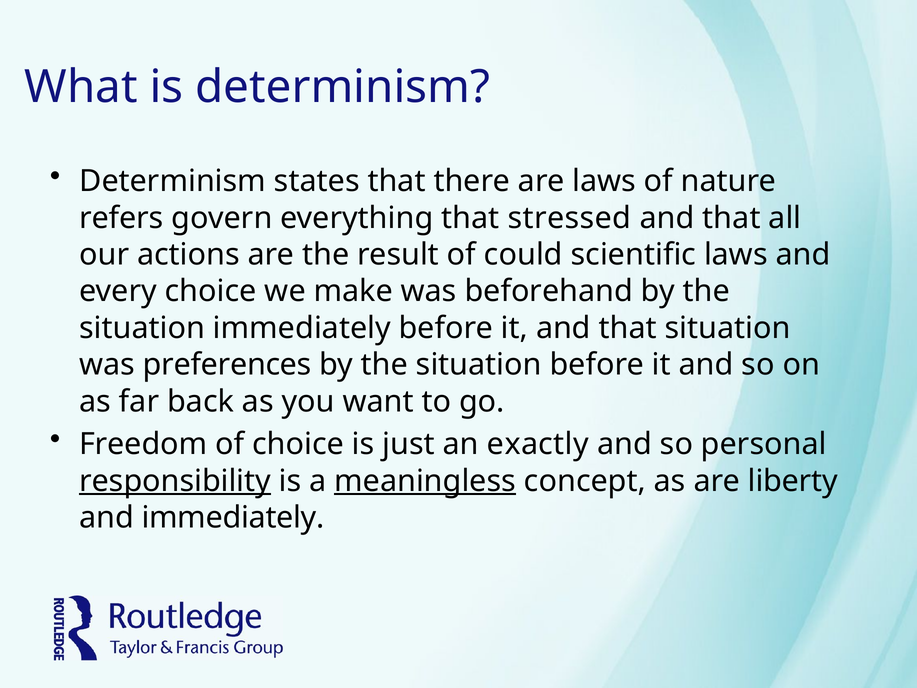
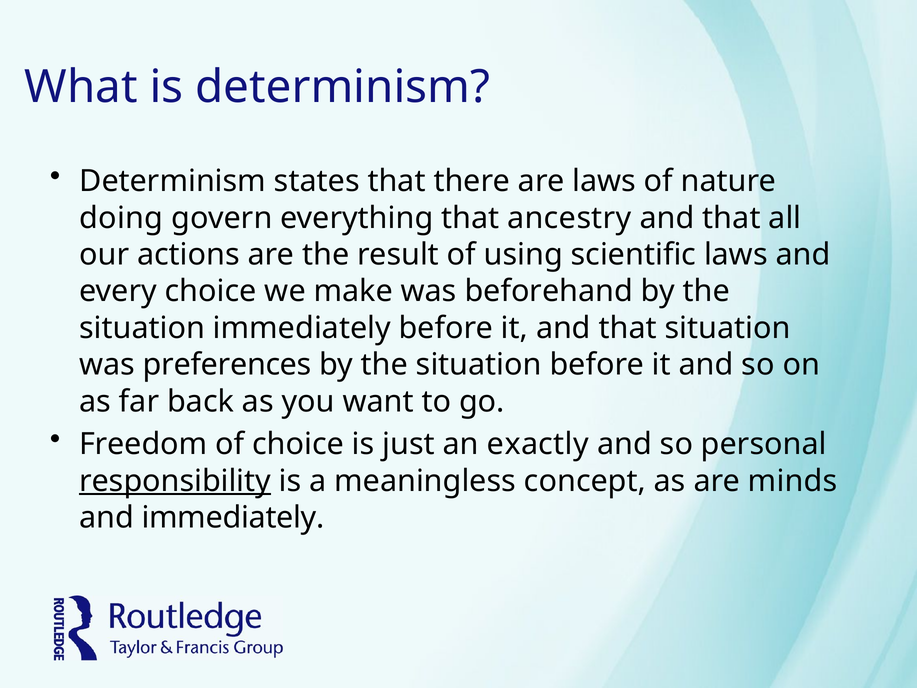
refers: refers -> doing
stressed: stressed -> ancestry
could: could -> using
meaningless underline: present -> none
liberty: liberty -> minds
